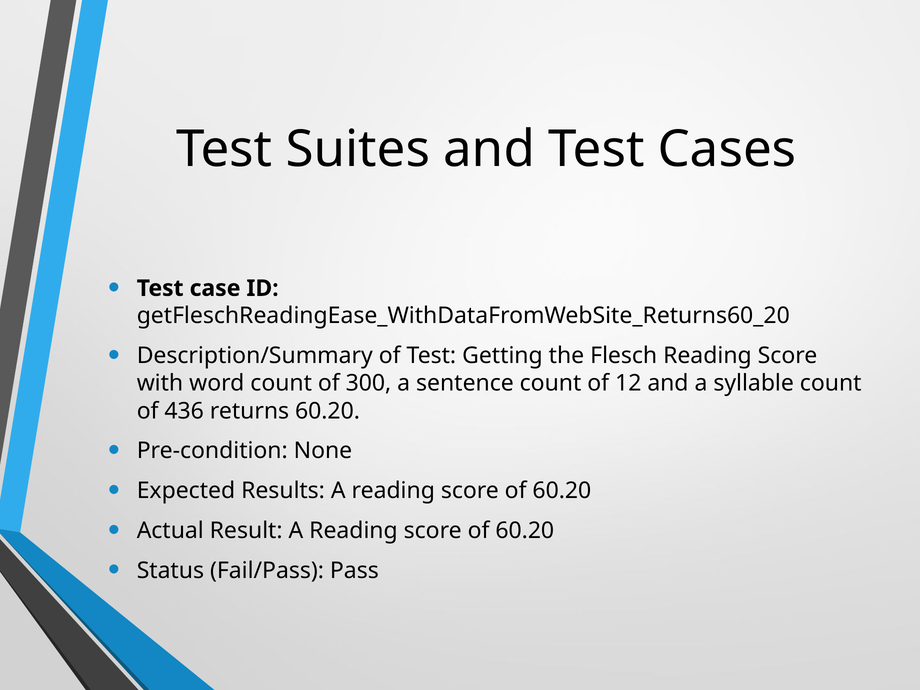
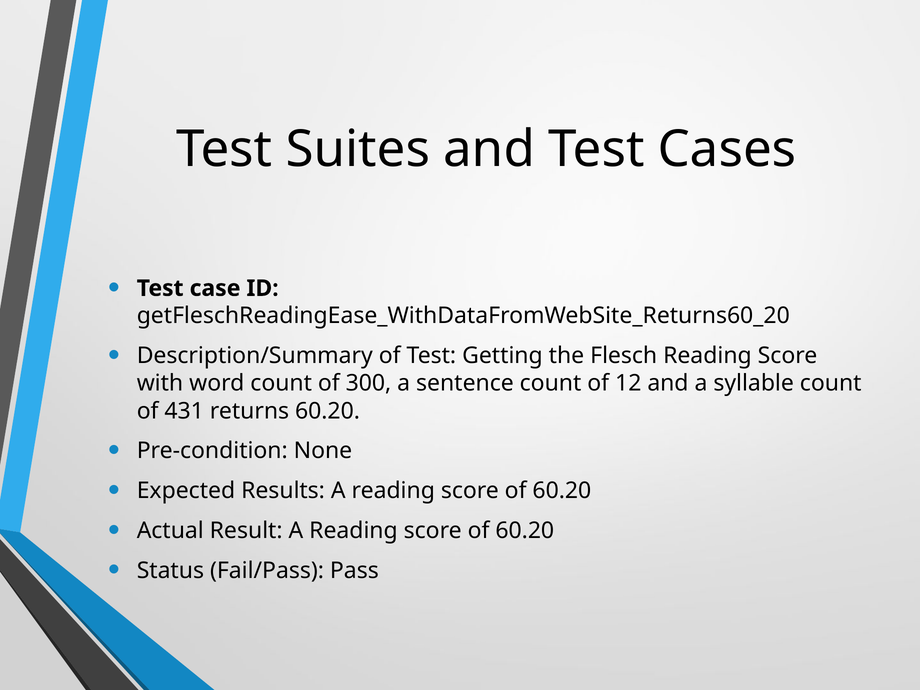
436: 436 -> 431
